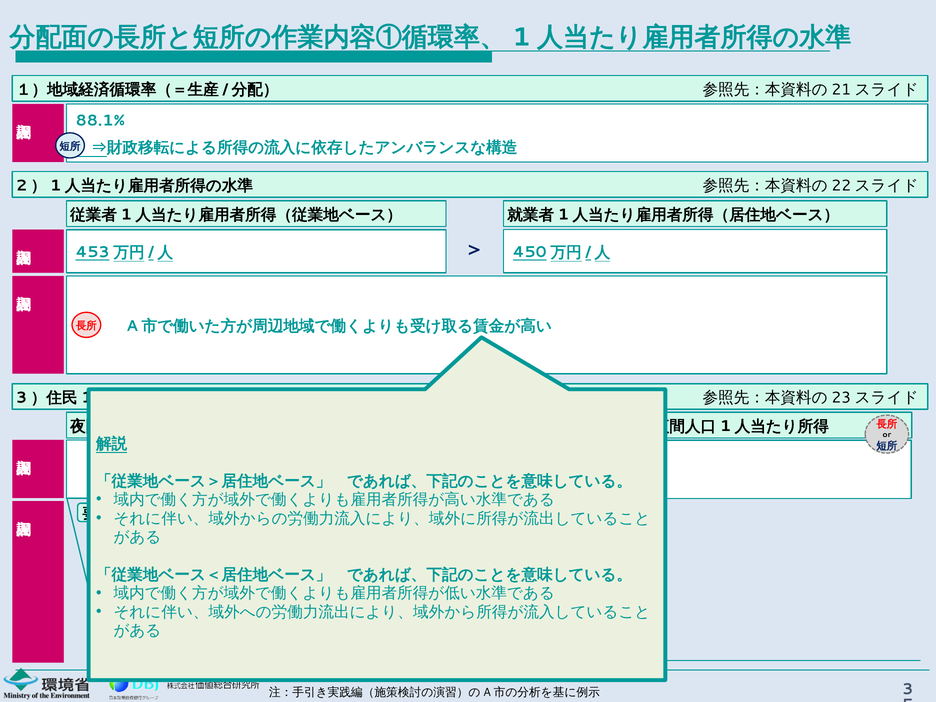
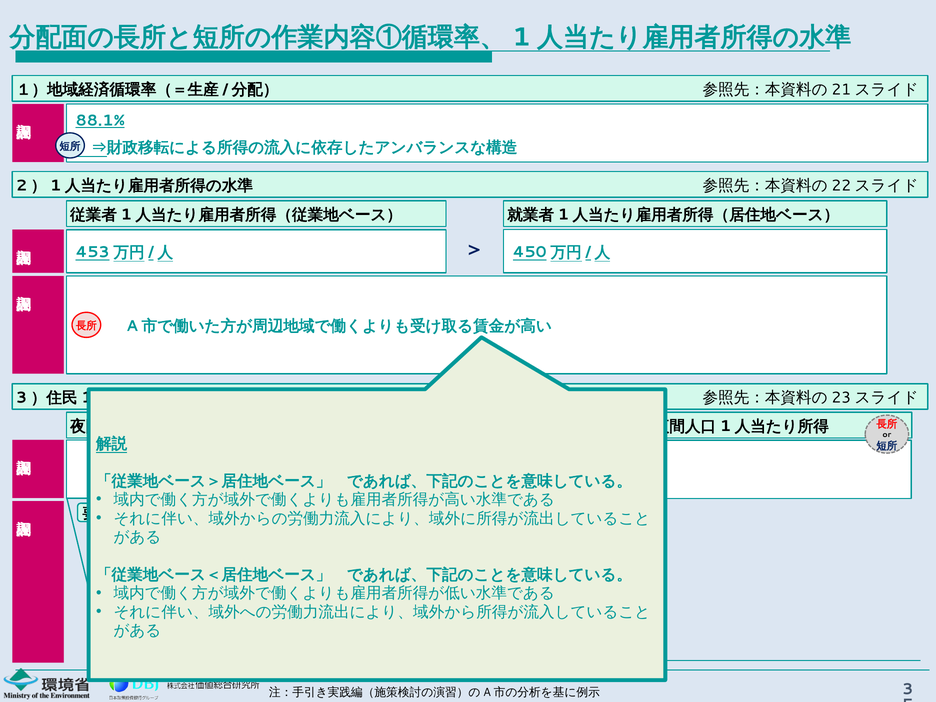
88.1% underline: none -> present
